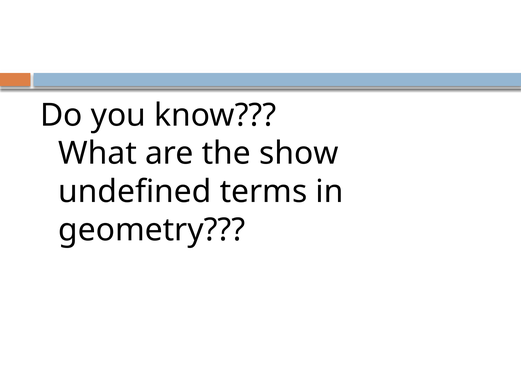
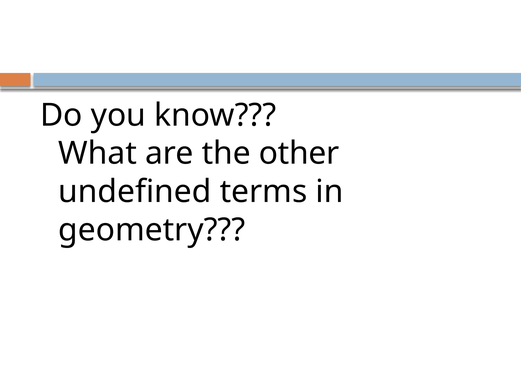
show: show -> other
